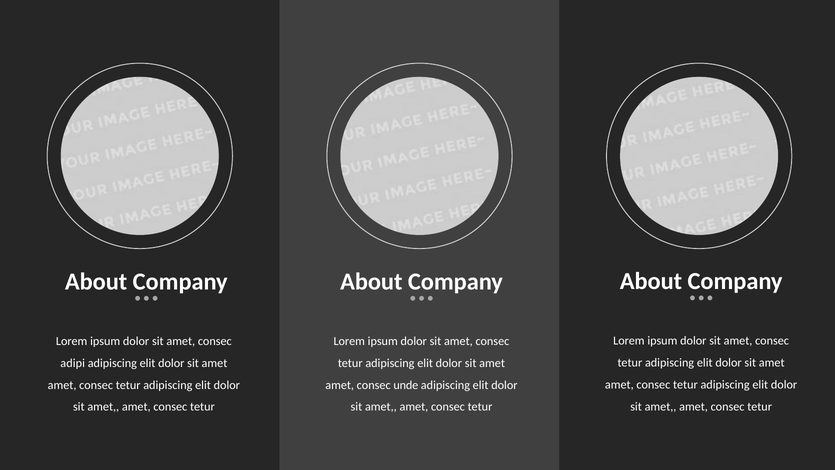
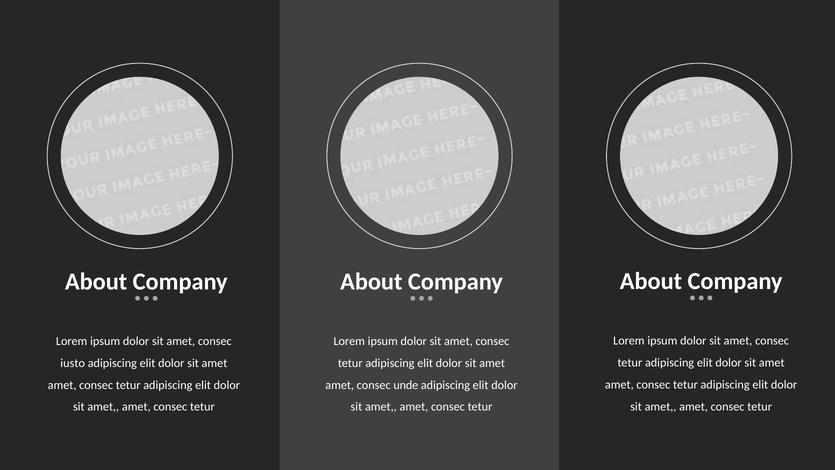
adipi: adipi -> iusto
